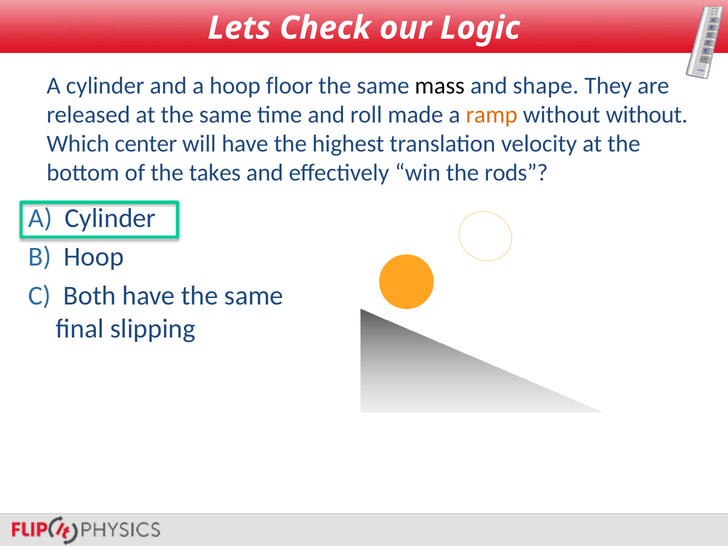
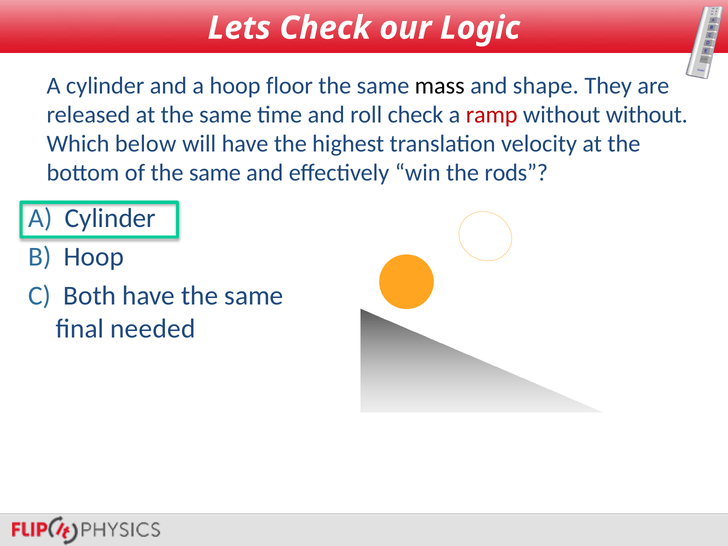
roll made: made -> check
ramp colour: orange -> red
center: center -> below
of the takes: takes -> same
slipping: slipping -> needed
